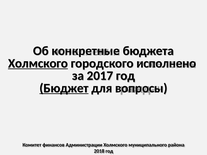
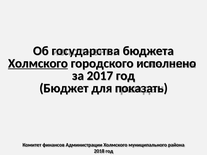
конкретные: конкретные -> государства
Бюджет underline: present -> none
вопросы: вопросы -> показать
